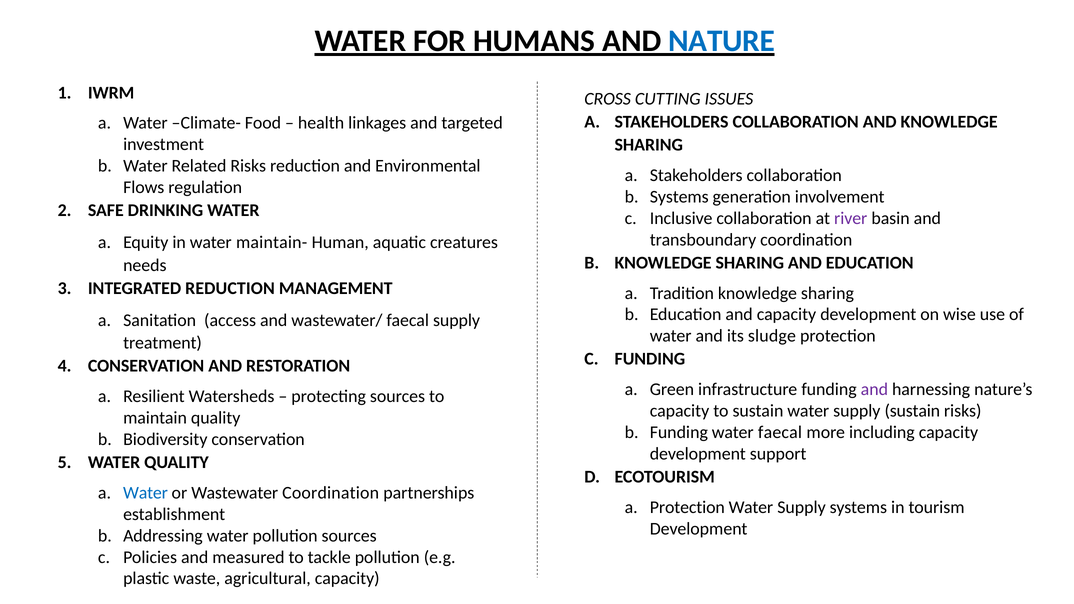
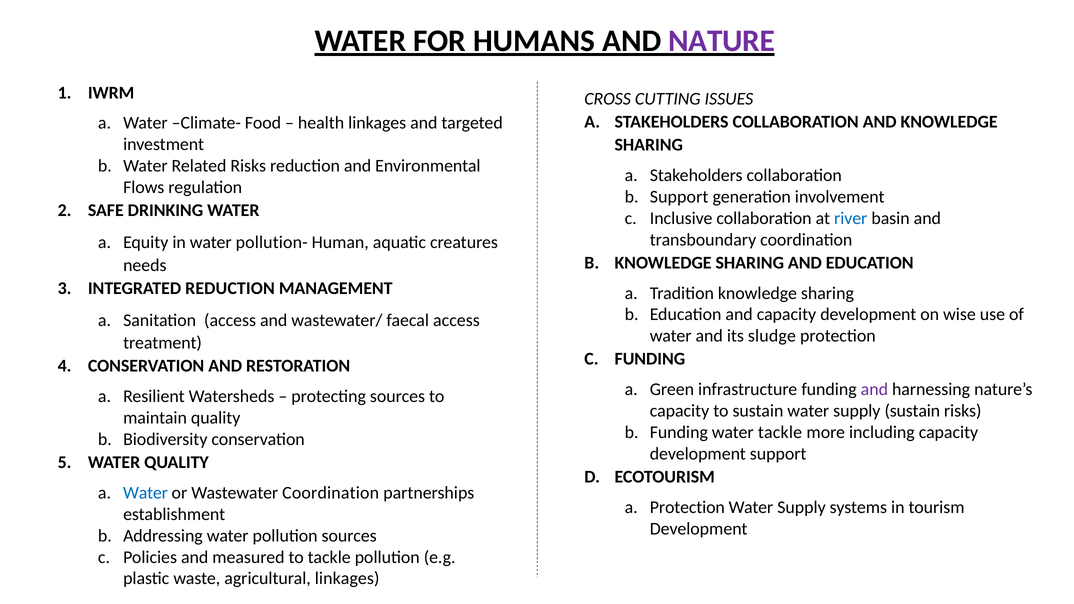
NATURE colour: blue -> purple
Systems at (679, 197): Systems -> Support
river colour: purple -> blue
maintain-: maintain- -> pollution-
faecal supply: supply -> access
water faecal: faecal -> tackle
agricultural capacity: capacity -> linkages
